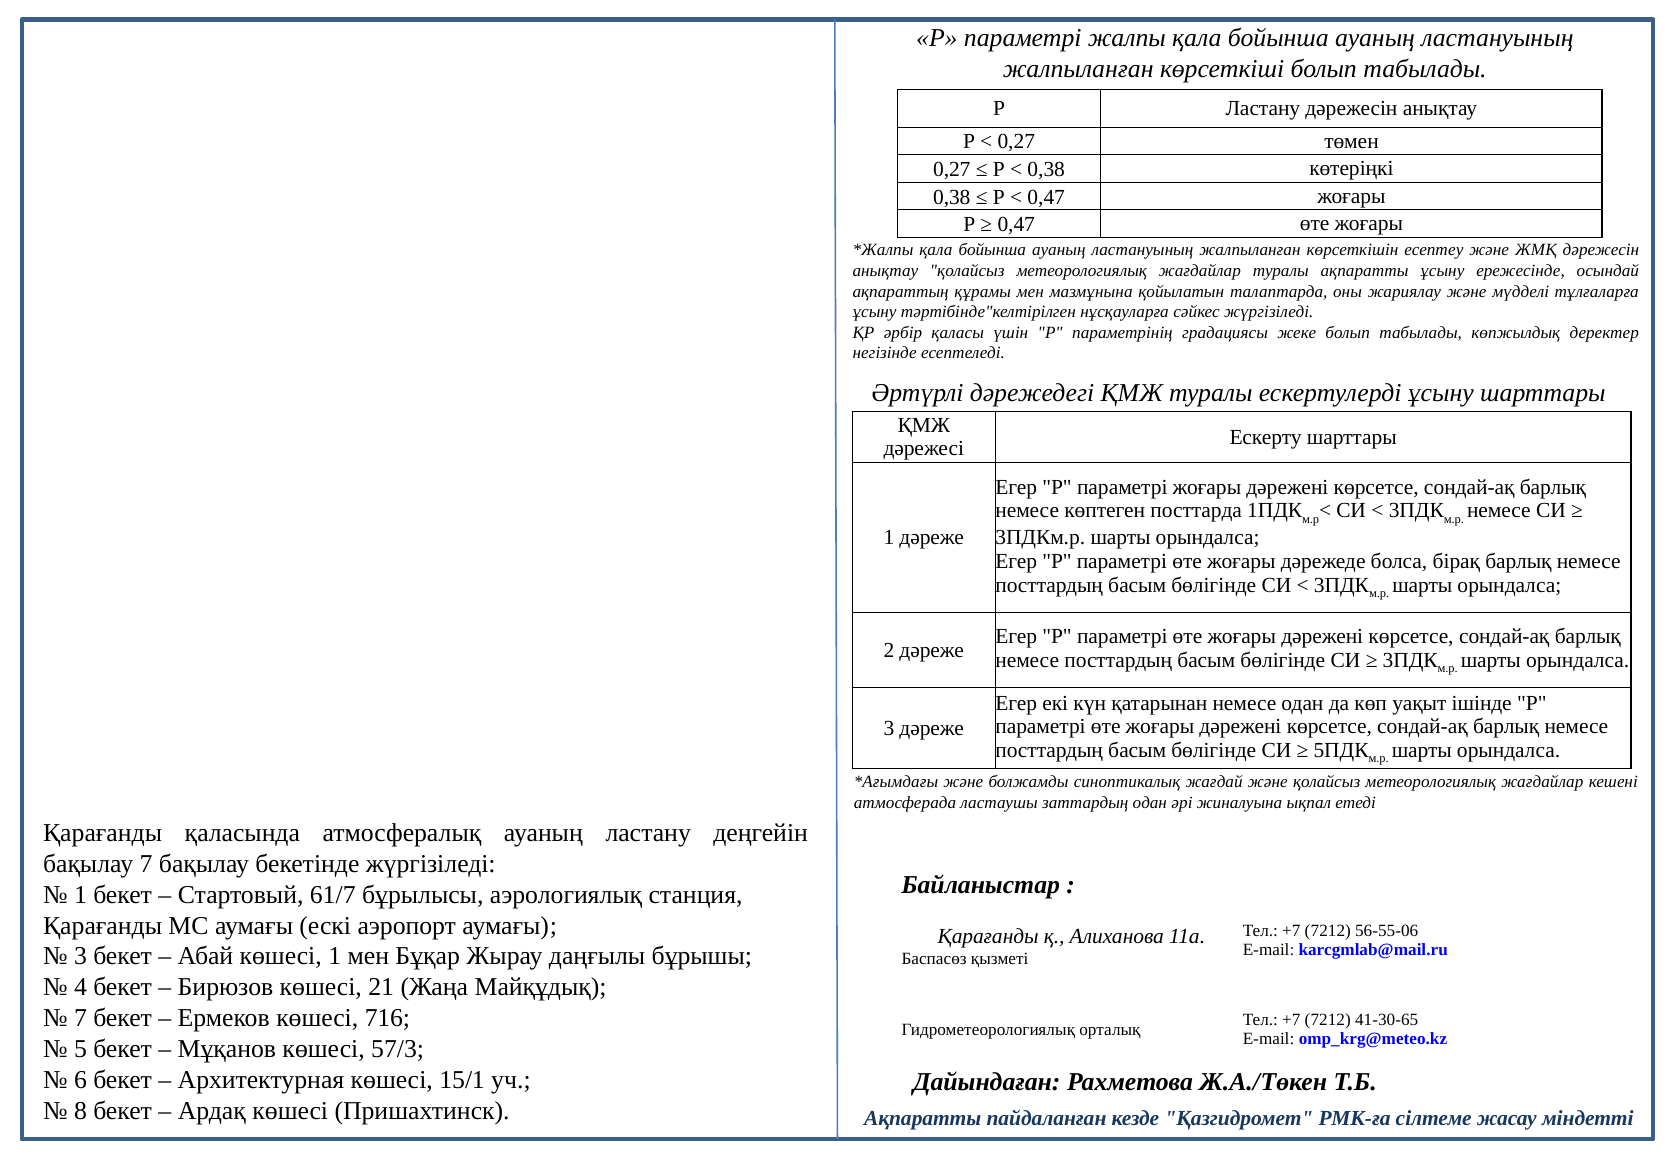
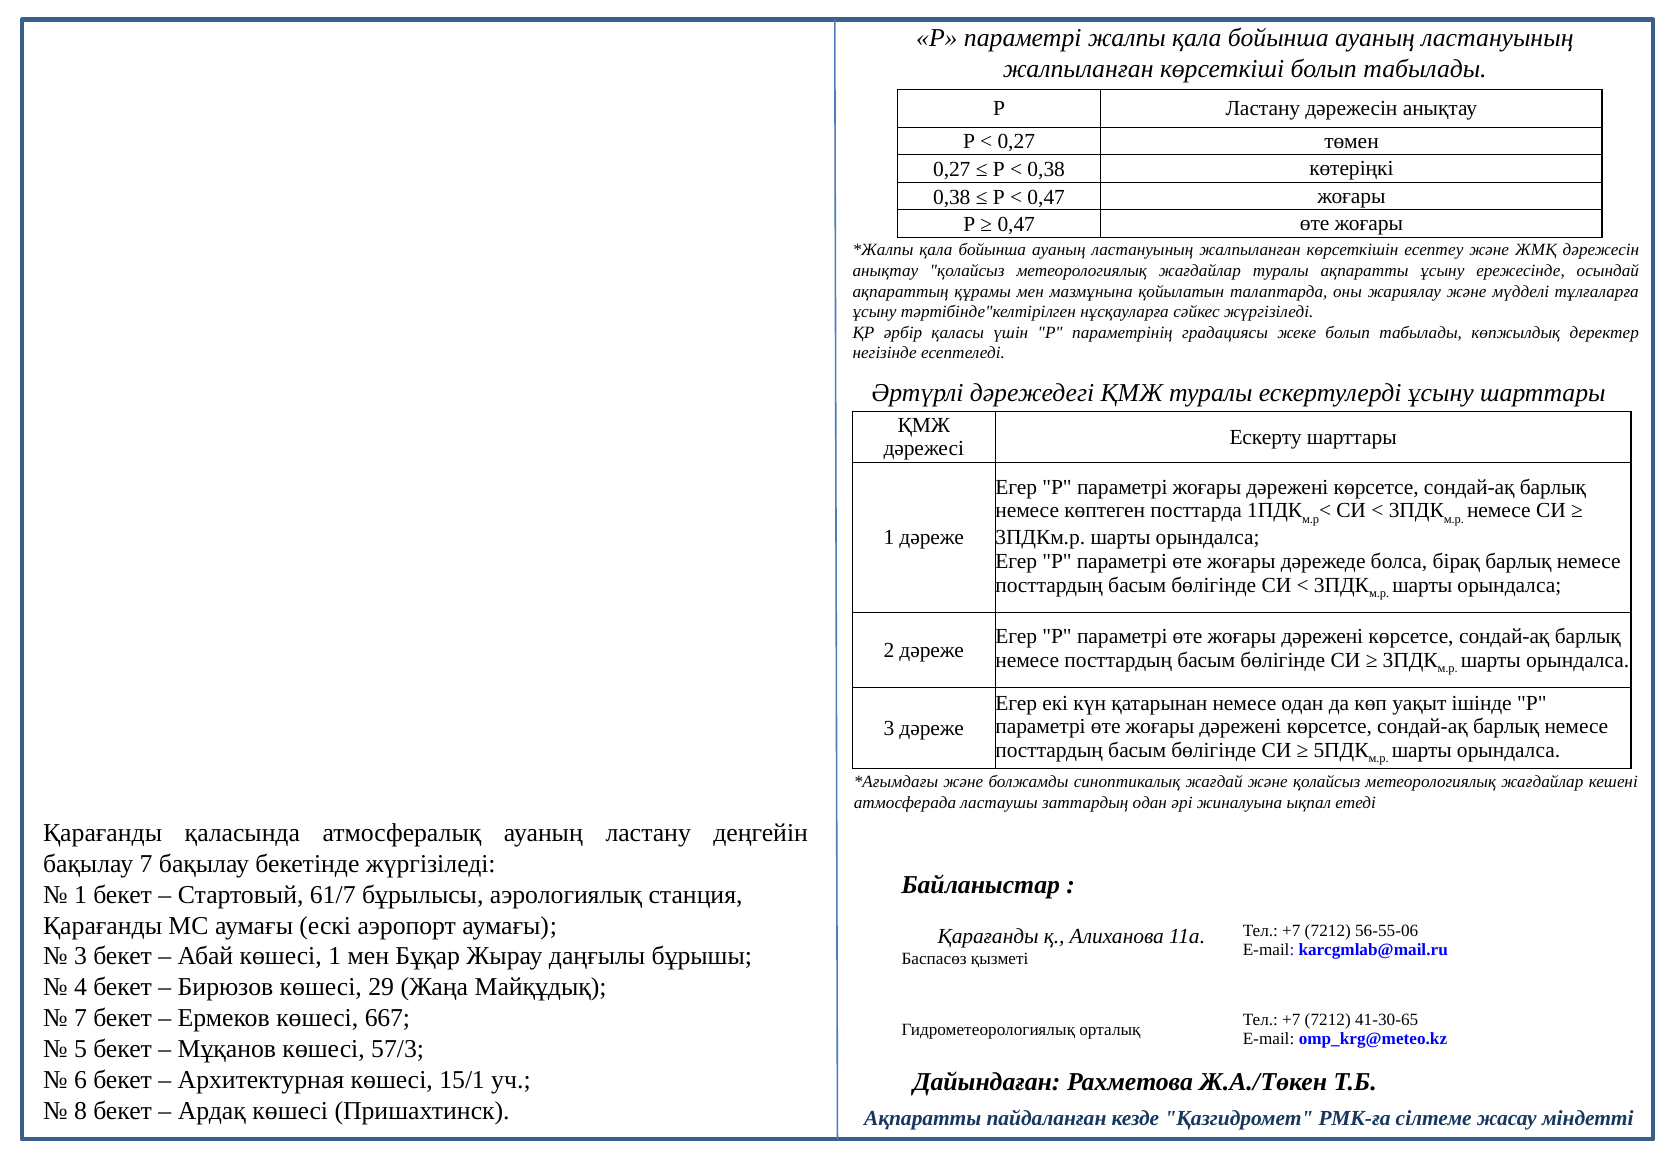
21: 21 -> 29
716: 716 -> 667
